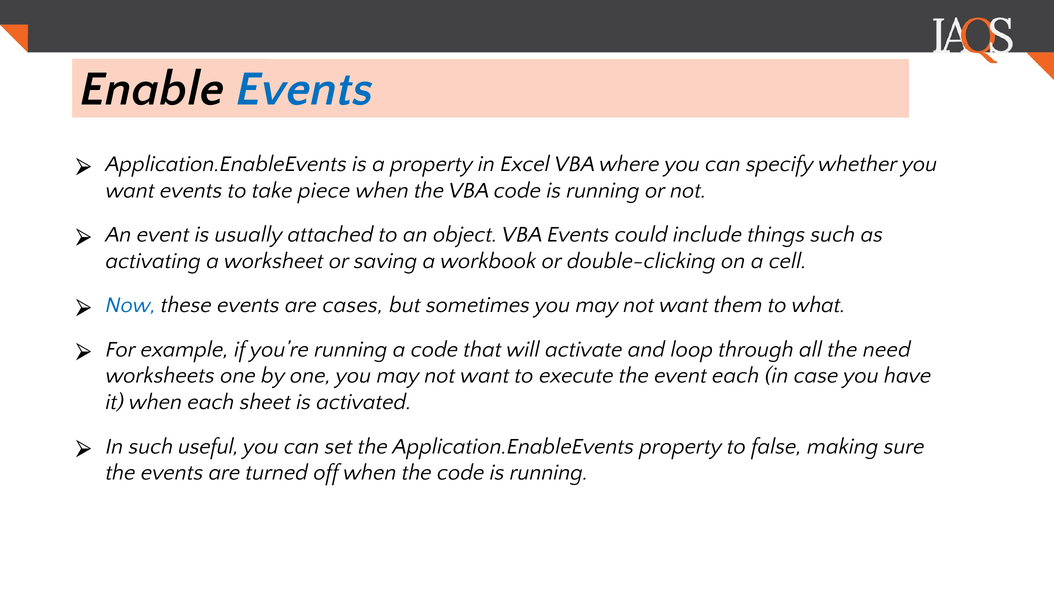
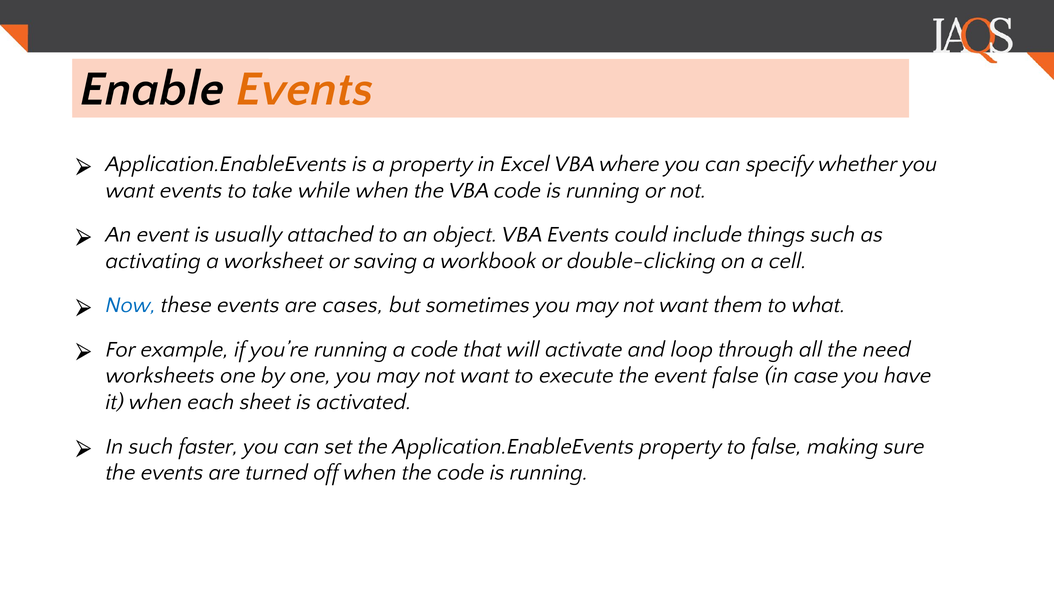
Events at (305, 89) colour: blue -> orange
piece: piece -> while
event each: each -> false
useful: useful -> faster
